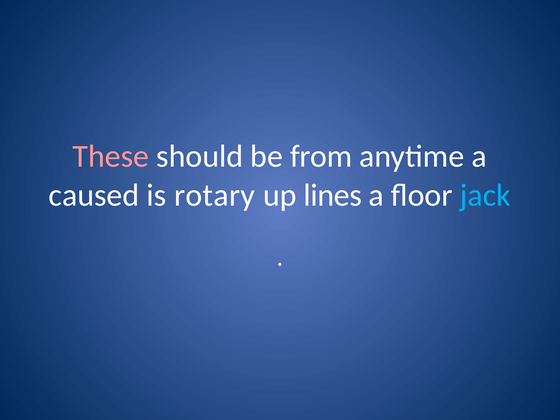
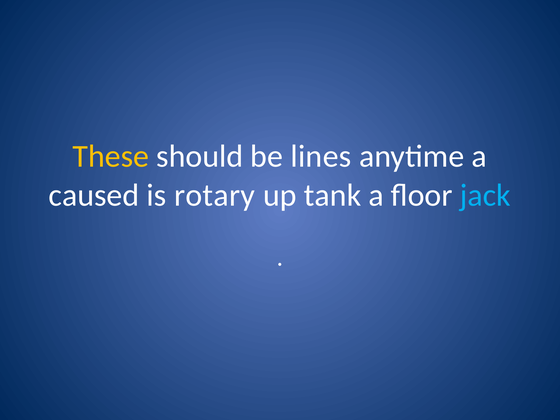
These colour: pink -> yellow
from: from -> lines
lines: lines -> tank
